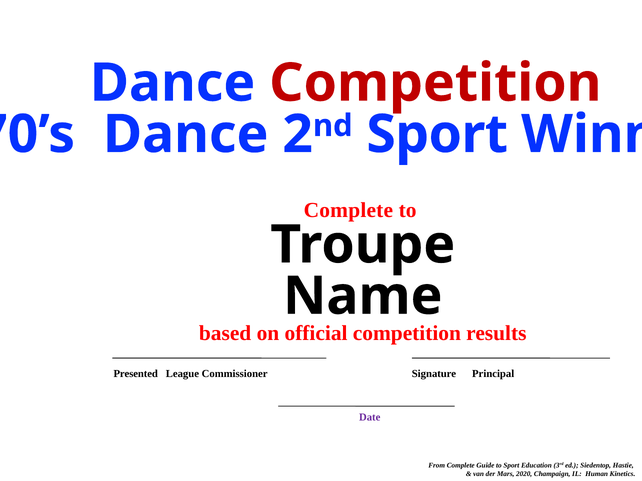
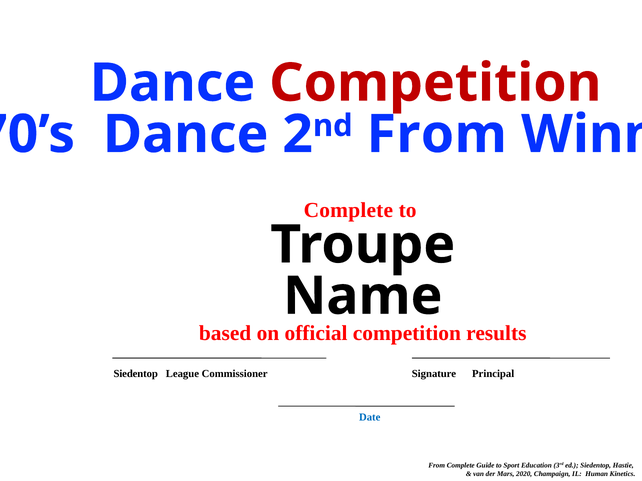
Sport at (437, 135): Sport -> From
Presented at (136, 374): Presented -> Siedentop
Date colour: purple -> blue
